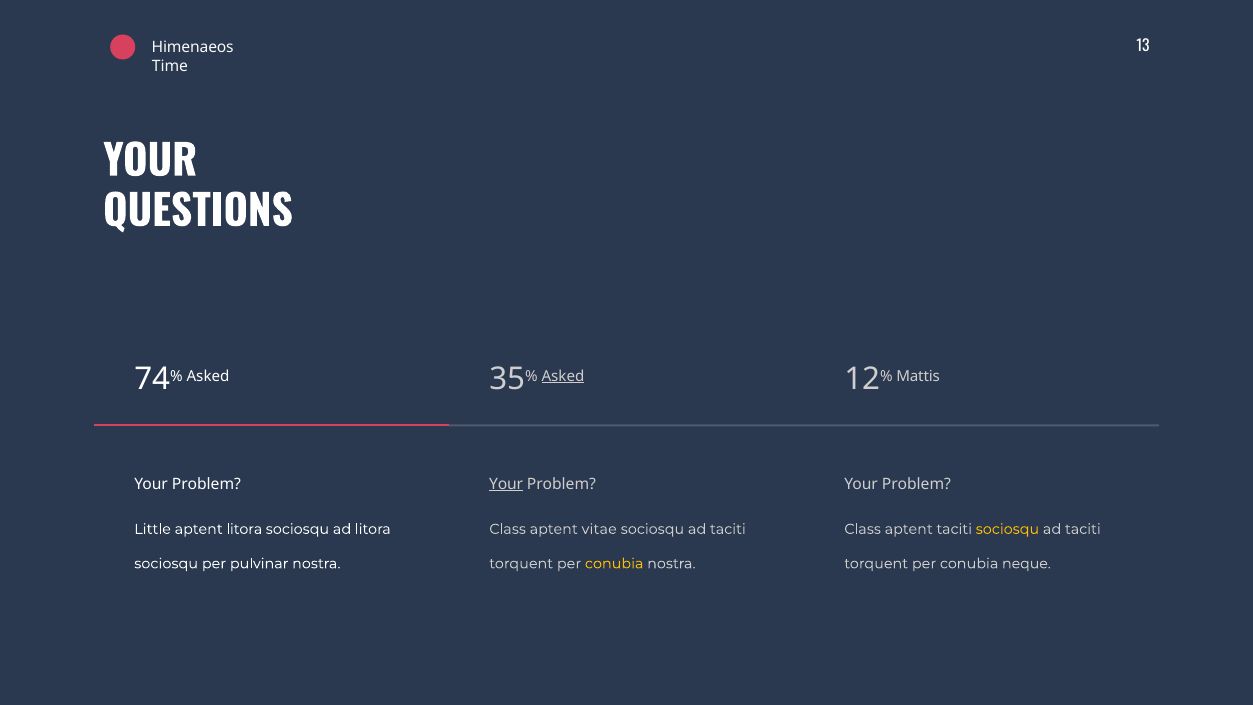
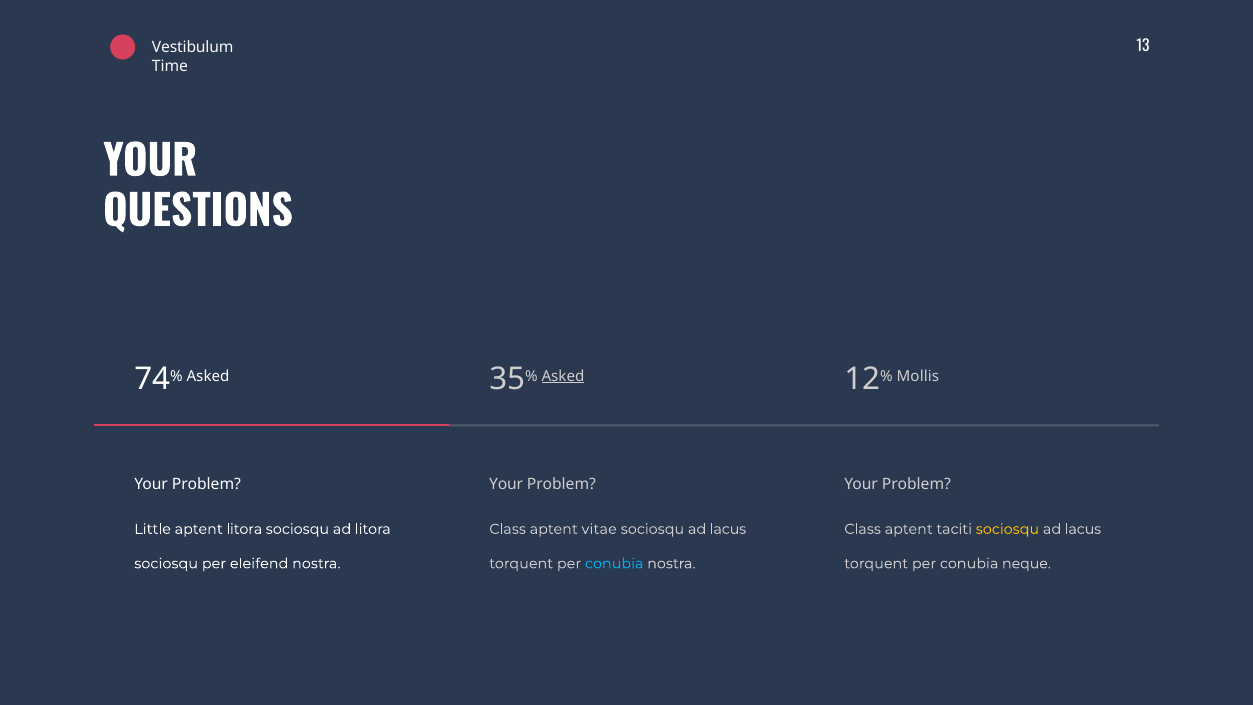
Himenaeos: Himenaeos -> Vestibulum
Mattis: Mattis -> Mollis
Your at (506, 484) underline: present -> none
taciti at (728, 529): taciti -> lacus
taciti at (1083, 529): taciti -> lacus
pulvinar: pulvinar -> eleifend
conubia at (614, 563) colour: yellow -> light blue
